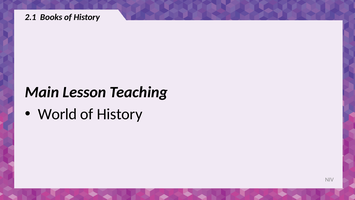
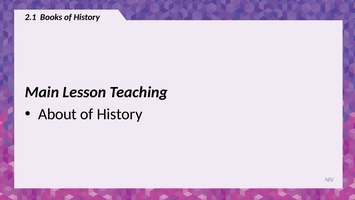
World: World -> About
